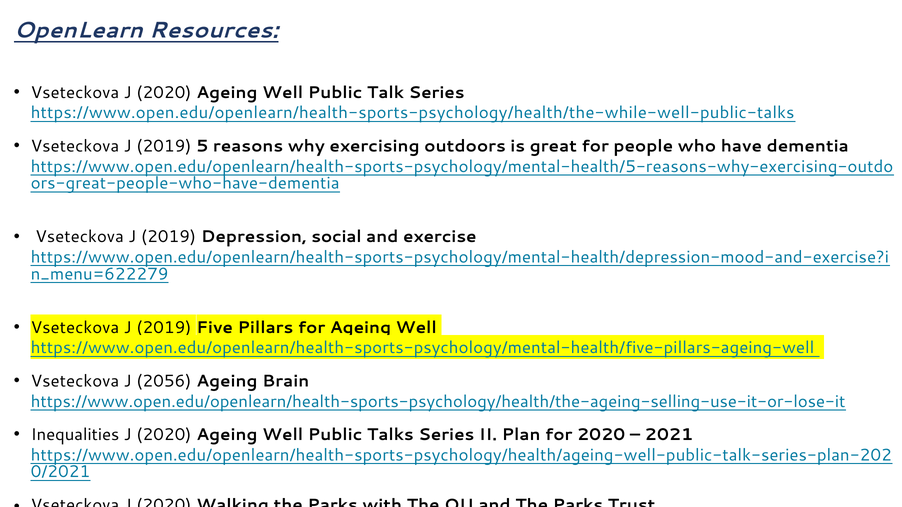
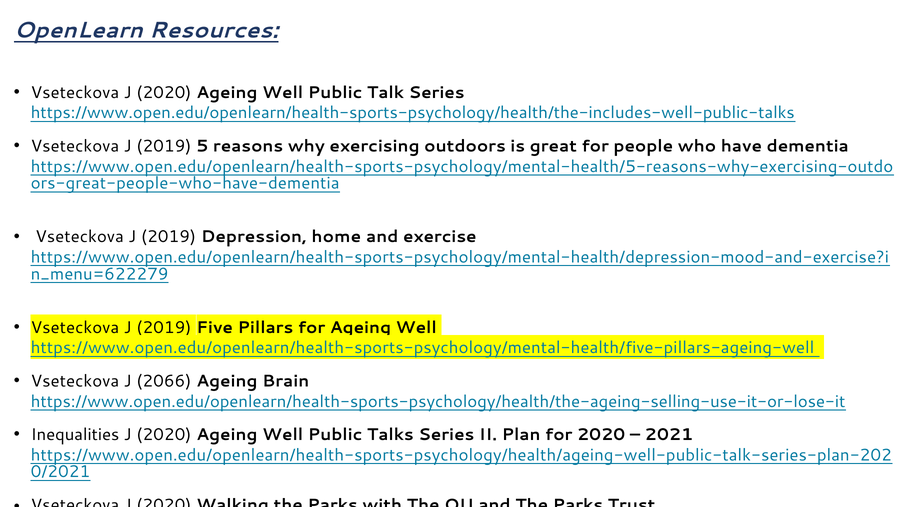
https://www.open.edu/openlearn/health-sports-psychology/health/the-while-well-public-talks: https://www.open.edu/openlearn/health-sports-psychology/health/the-while-well-public-talks -> https://www.open.edu/openlearn/health-sports-psychology/health/the-includes-well-public-talks
social: social -> home
2056: 2056 -> 2066
